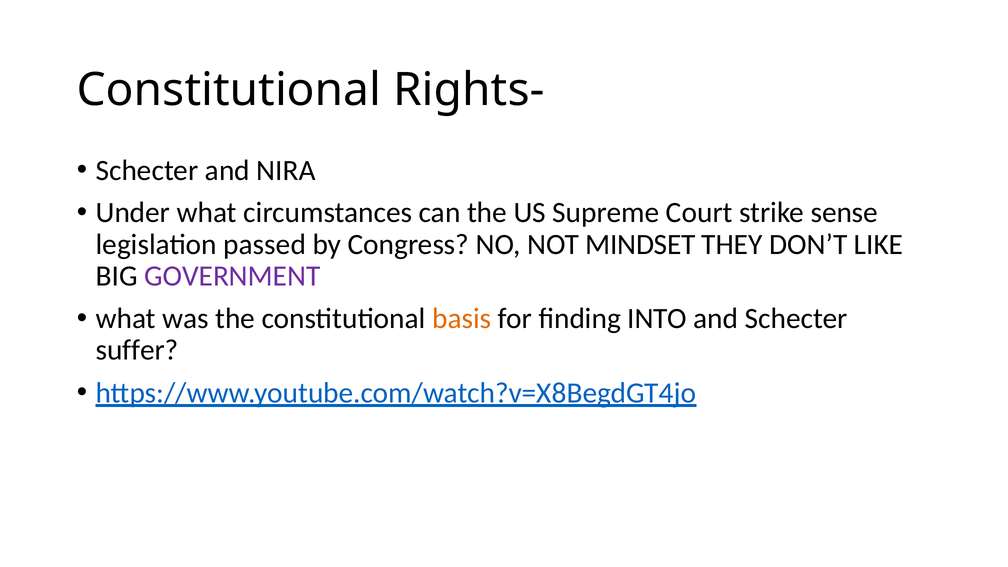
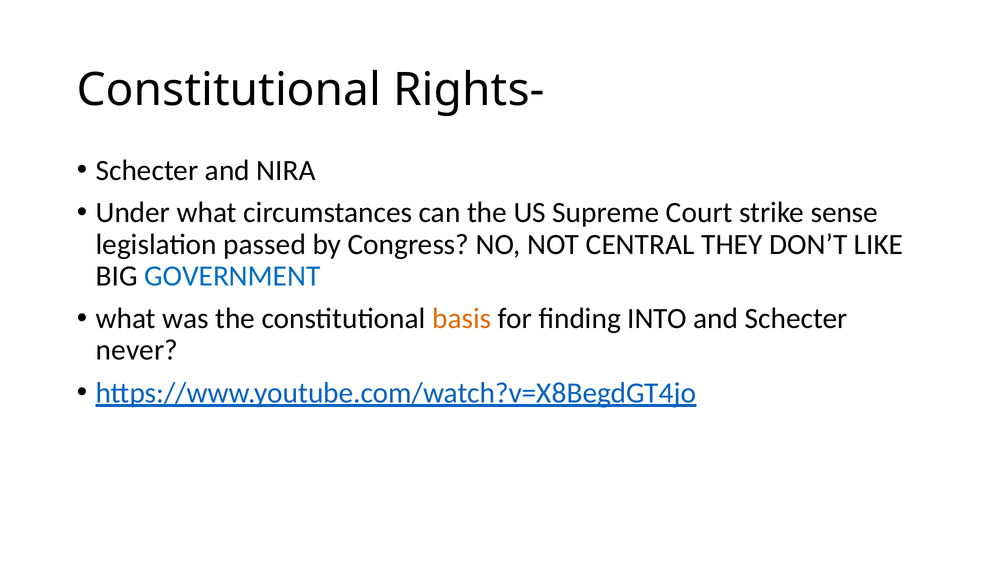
MINDSET: MINDSET -> CENTRAL
GOVERNMENT colour: purple -> blue
suffer: suffer -> never
